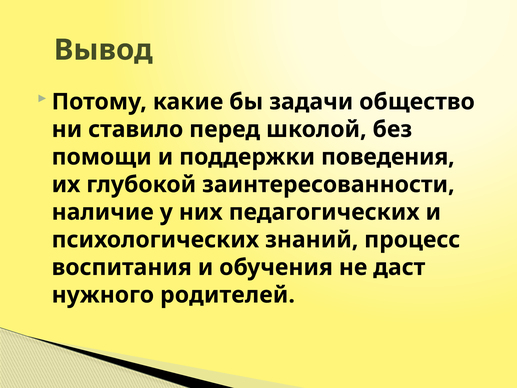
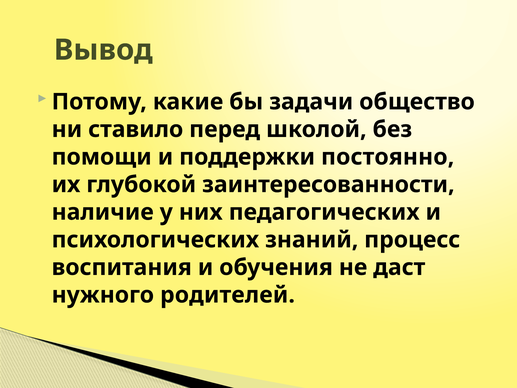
поведения: поведения -> постоянно
